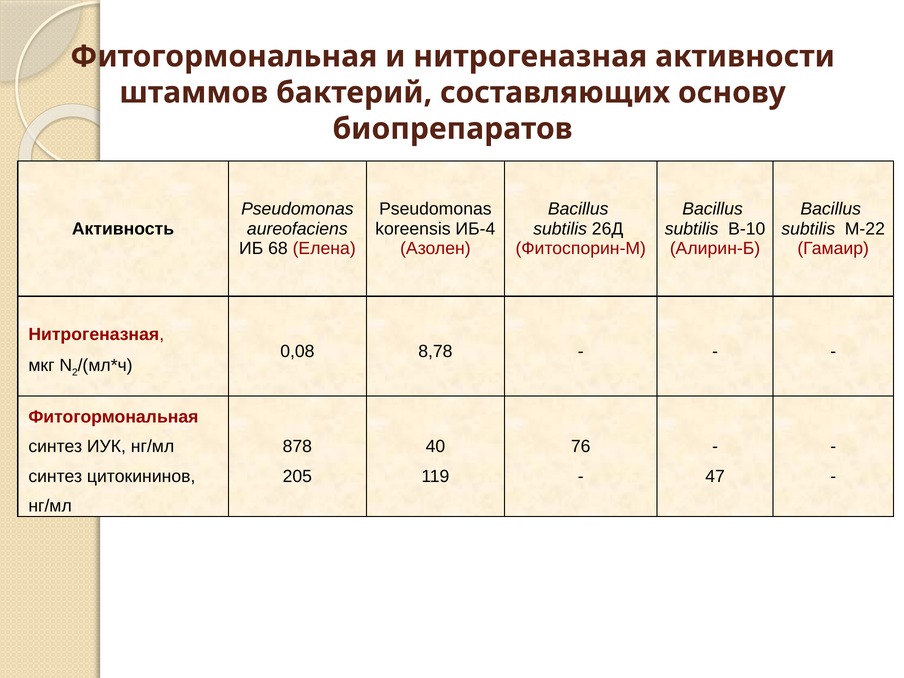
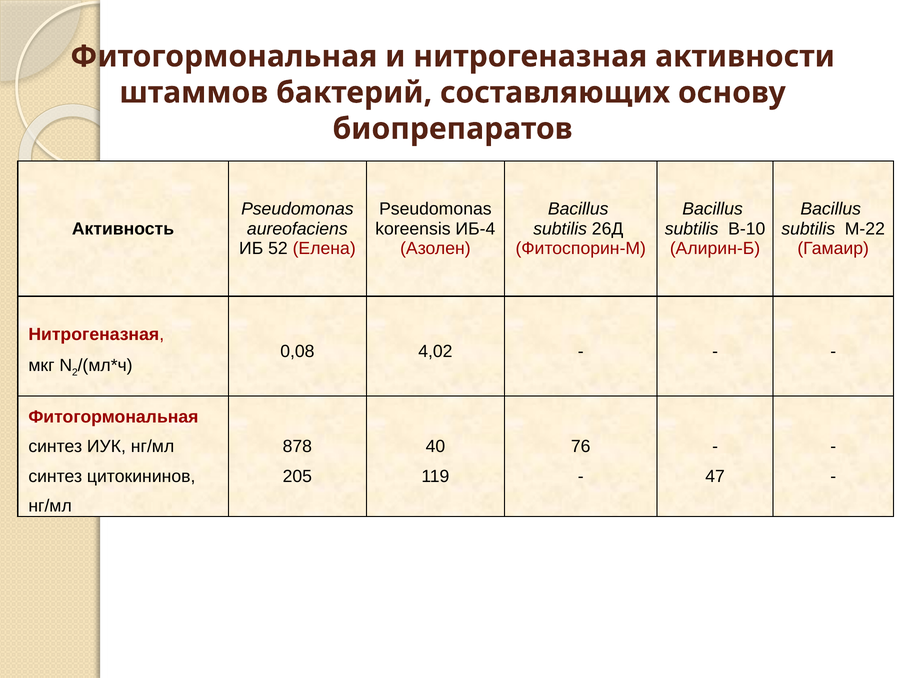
68: 68 -> 52
8,78: 8,78 -> 4,02
